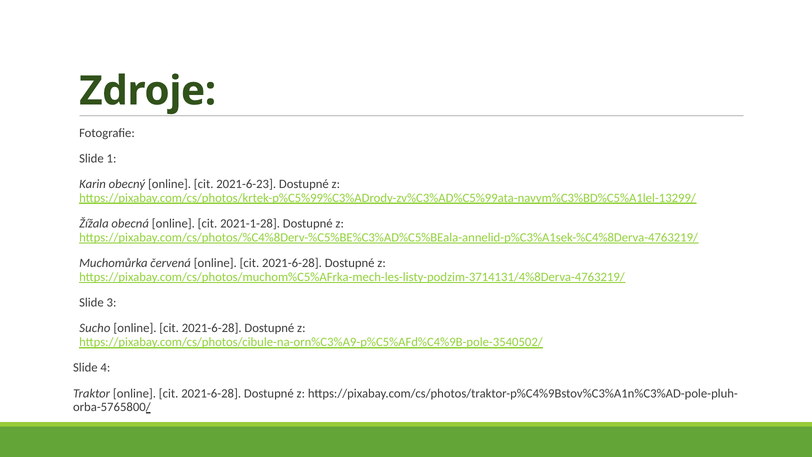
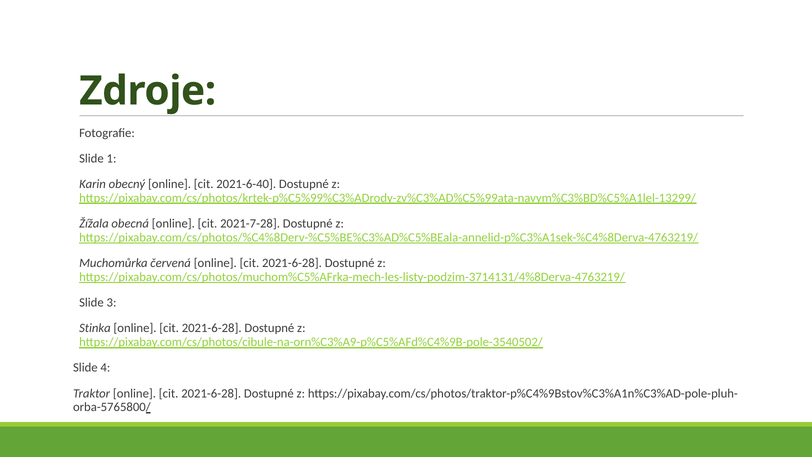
2021-6-23: 2021-6-23 -> 2021-6-40
2021-1-28: 2021-1-28 -> 2021-7-28
Sucho: Sucho -> Stinka
